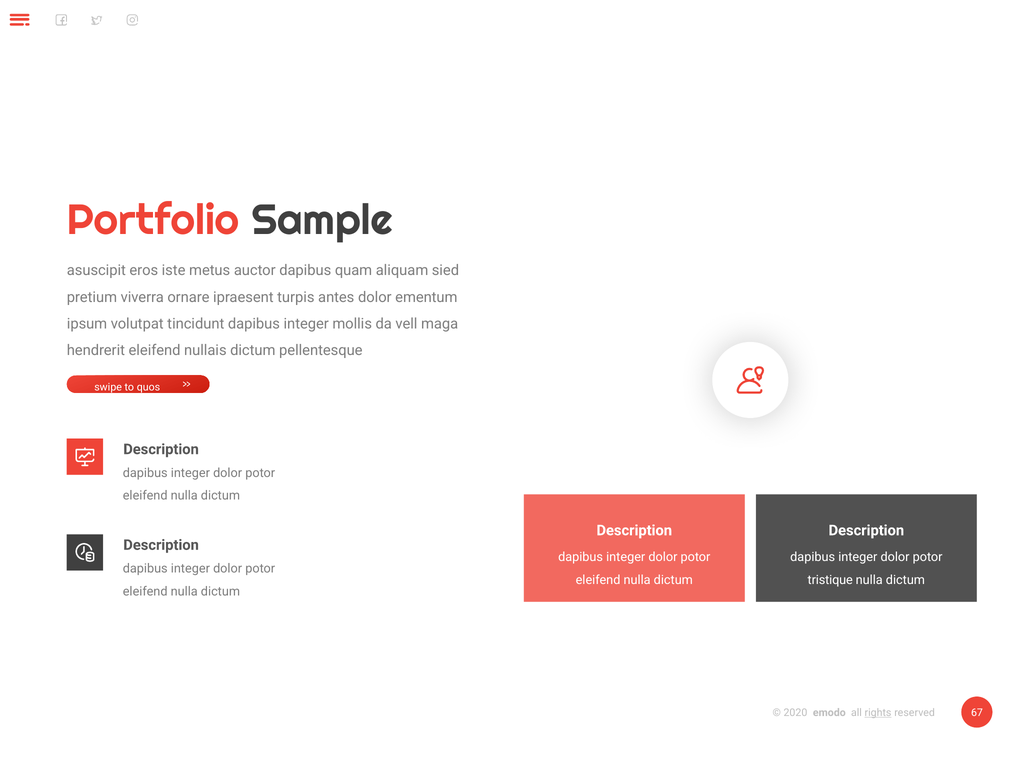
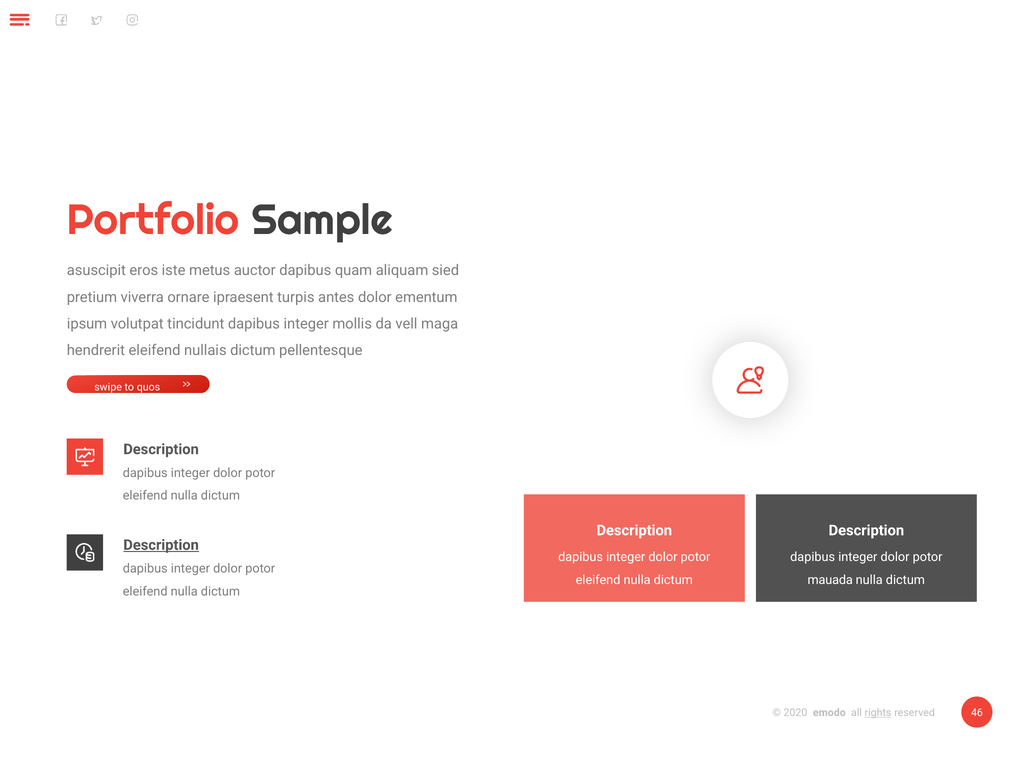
Description at (161, 545) underline: none -> present
tristique: tristique -> mauada
67: 67 -> 46
